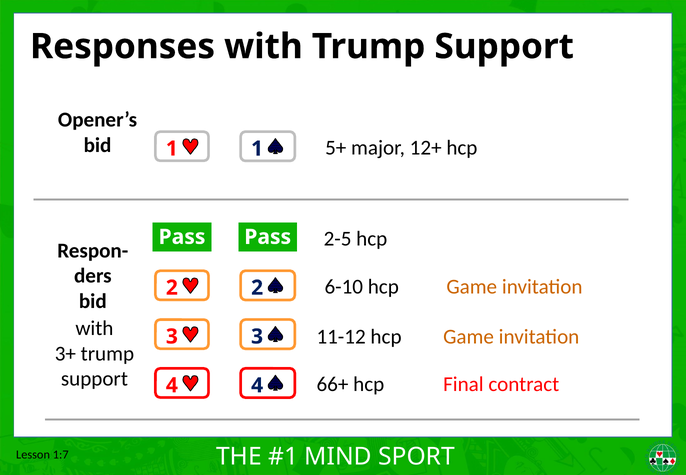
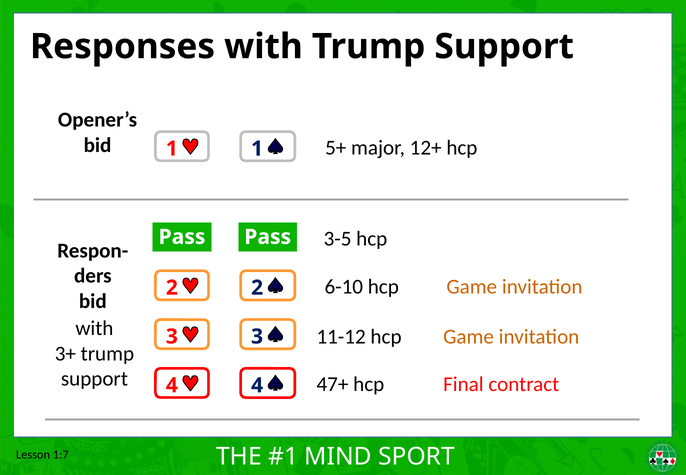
2-5: 2-5 -> 3-5
66+: 66+ -> 47+
